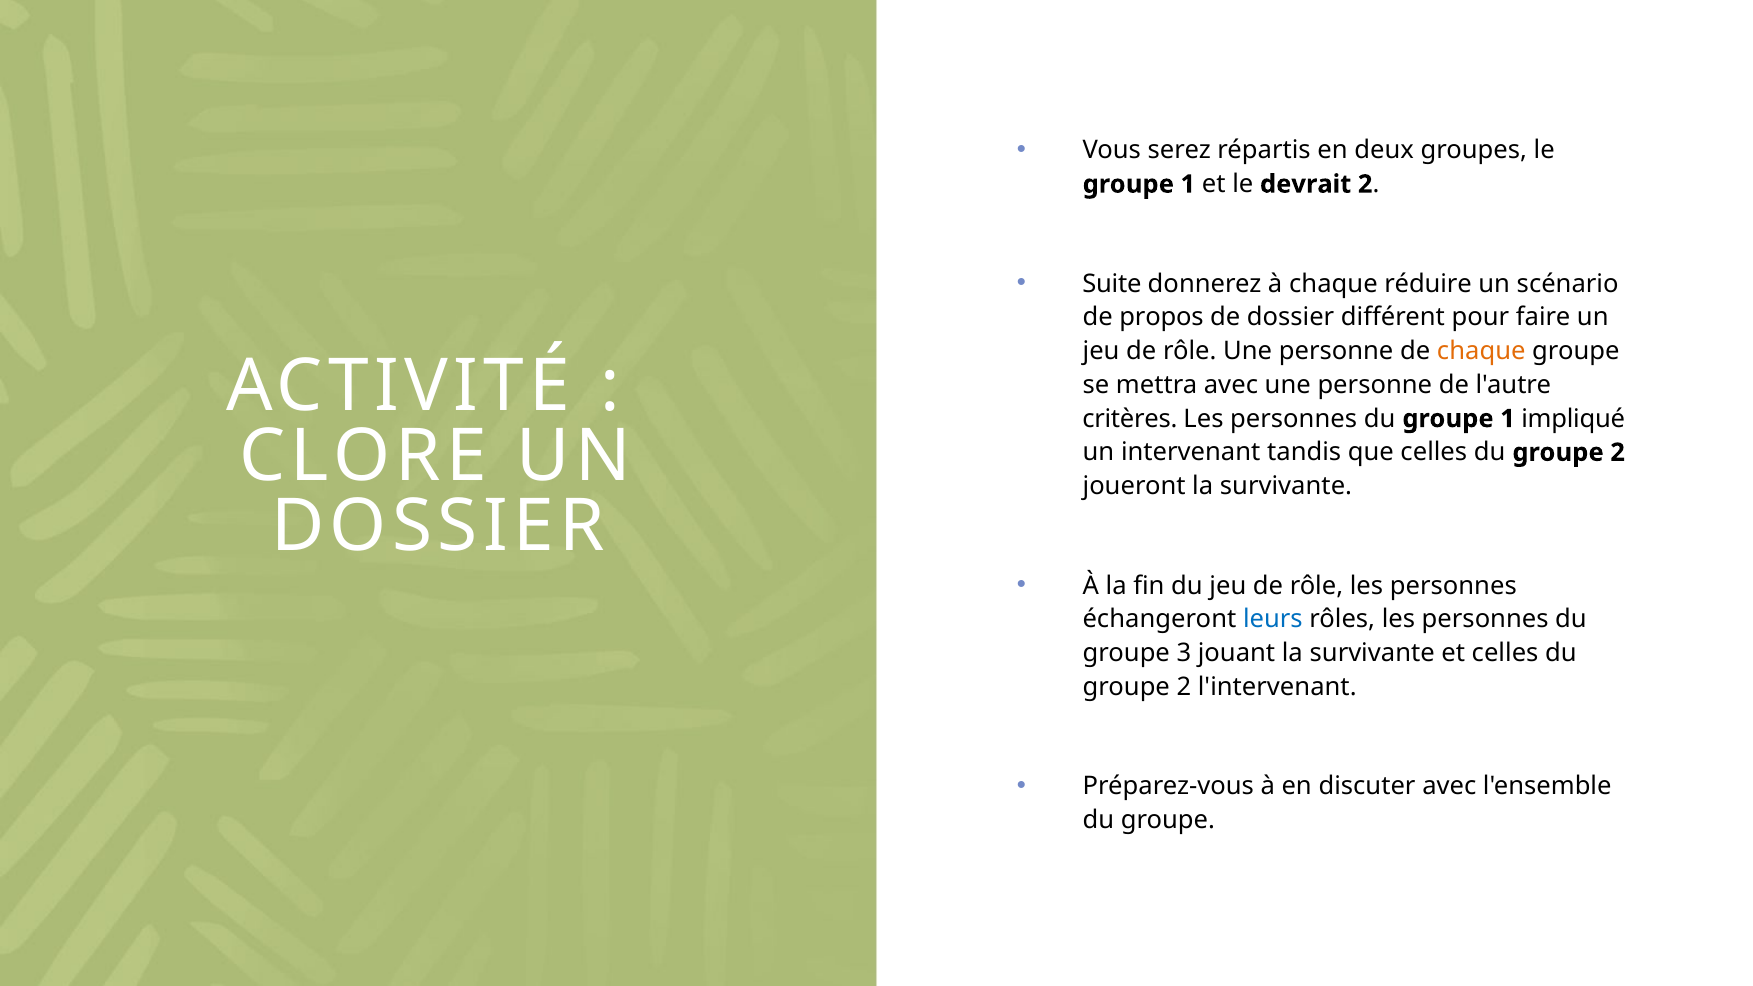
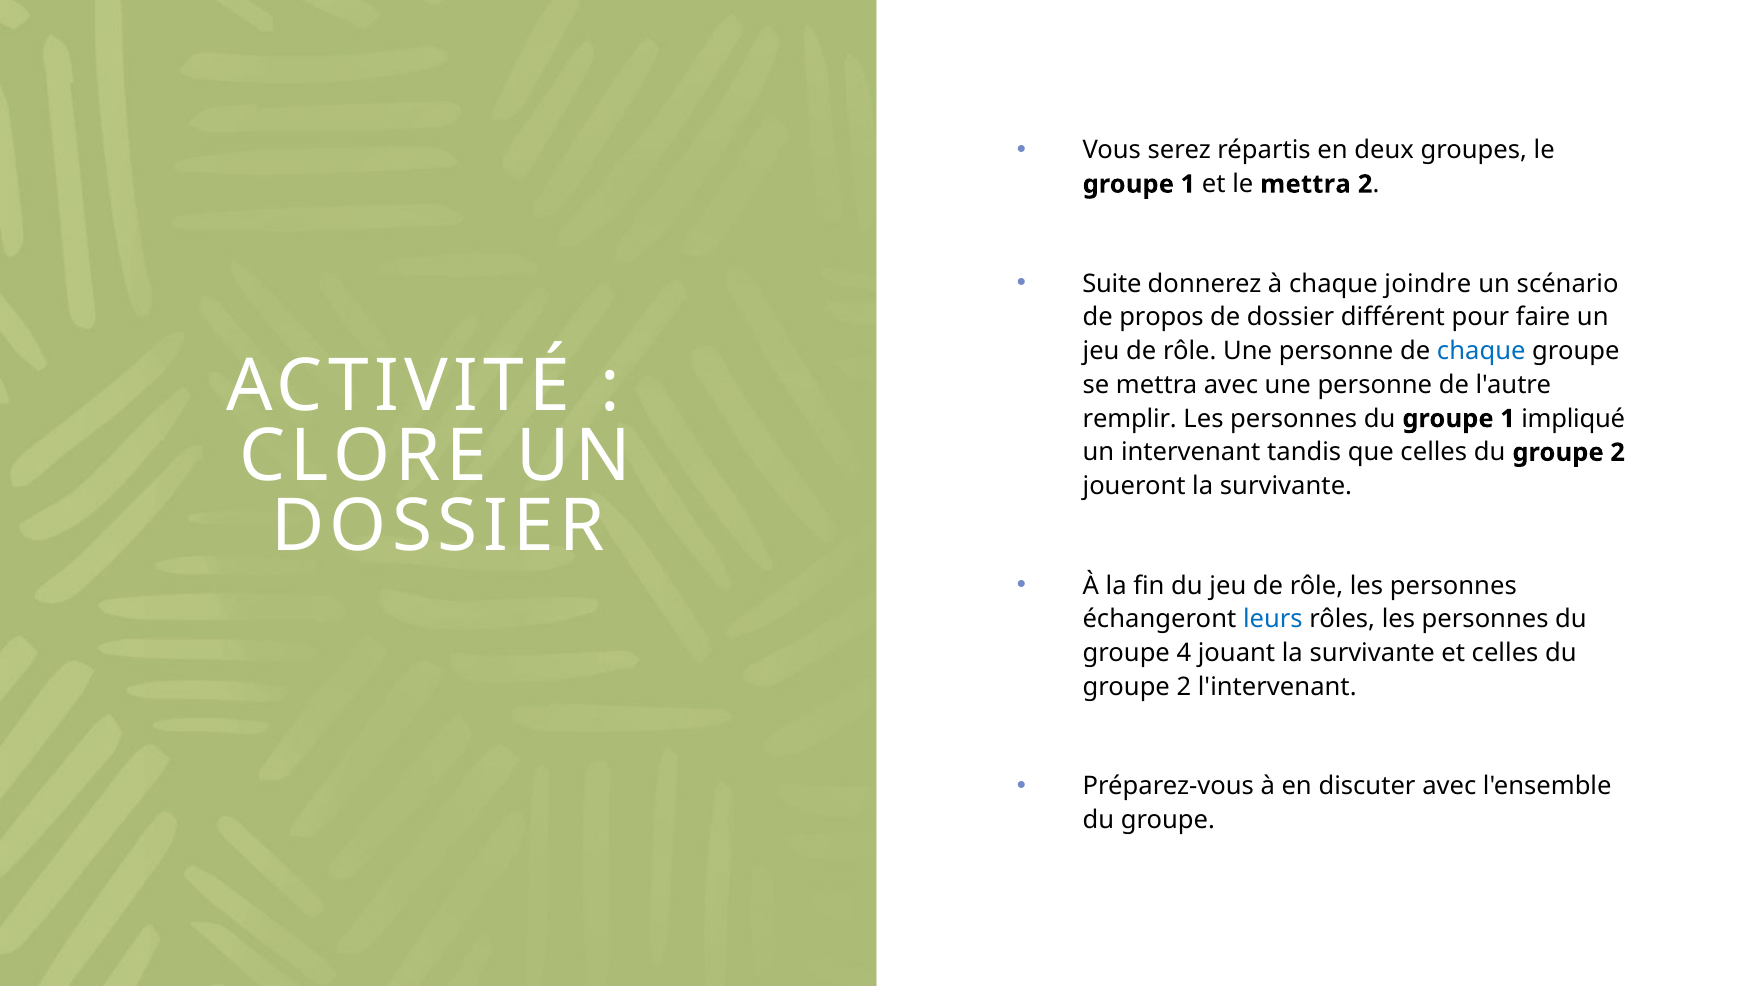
le devrait: devrait -> mettra
réduire: réduire -> joindre
chaque at (1481, 351) colour: orange -> blue
critères: critères -> remplir
3: 3 -> 4
